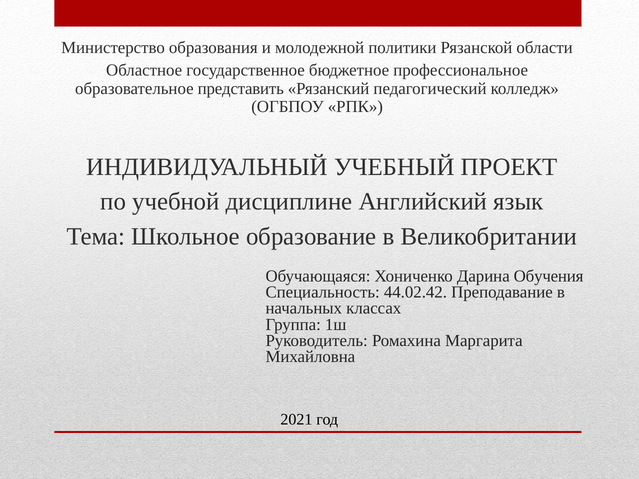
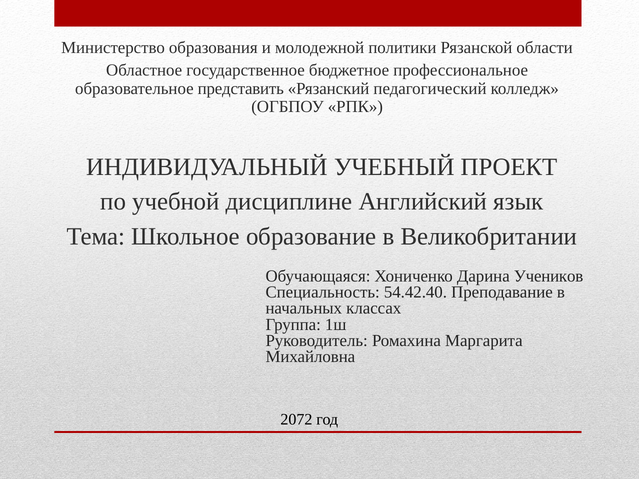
Обучения: Обучения -> Учеников
44.02.42: 44.02.42 -> 54.42.40
2021: 2021 -> 2072
